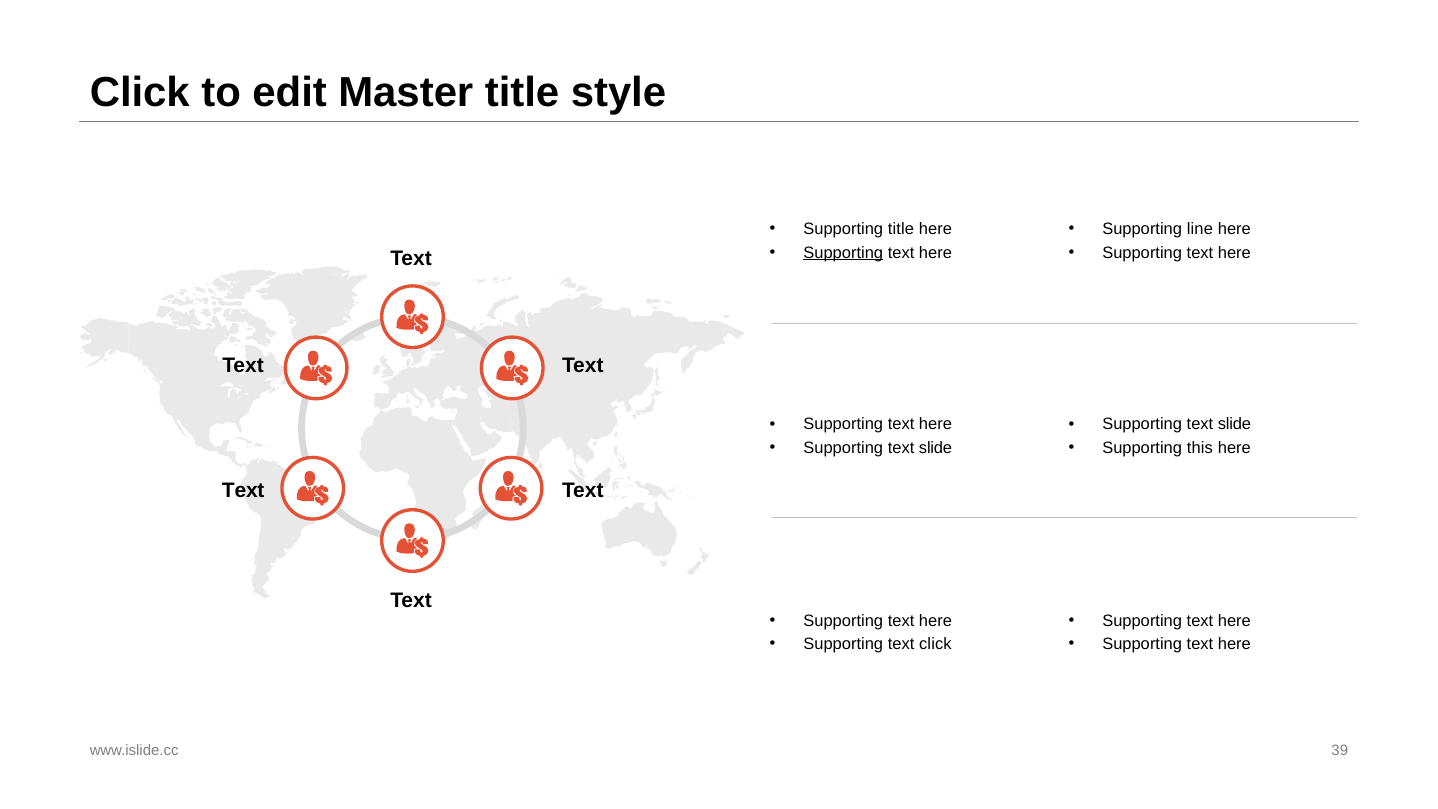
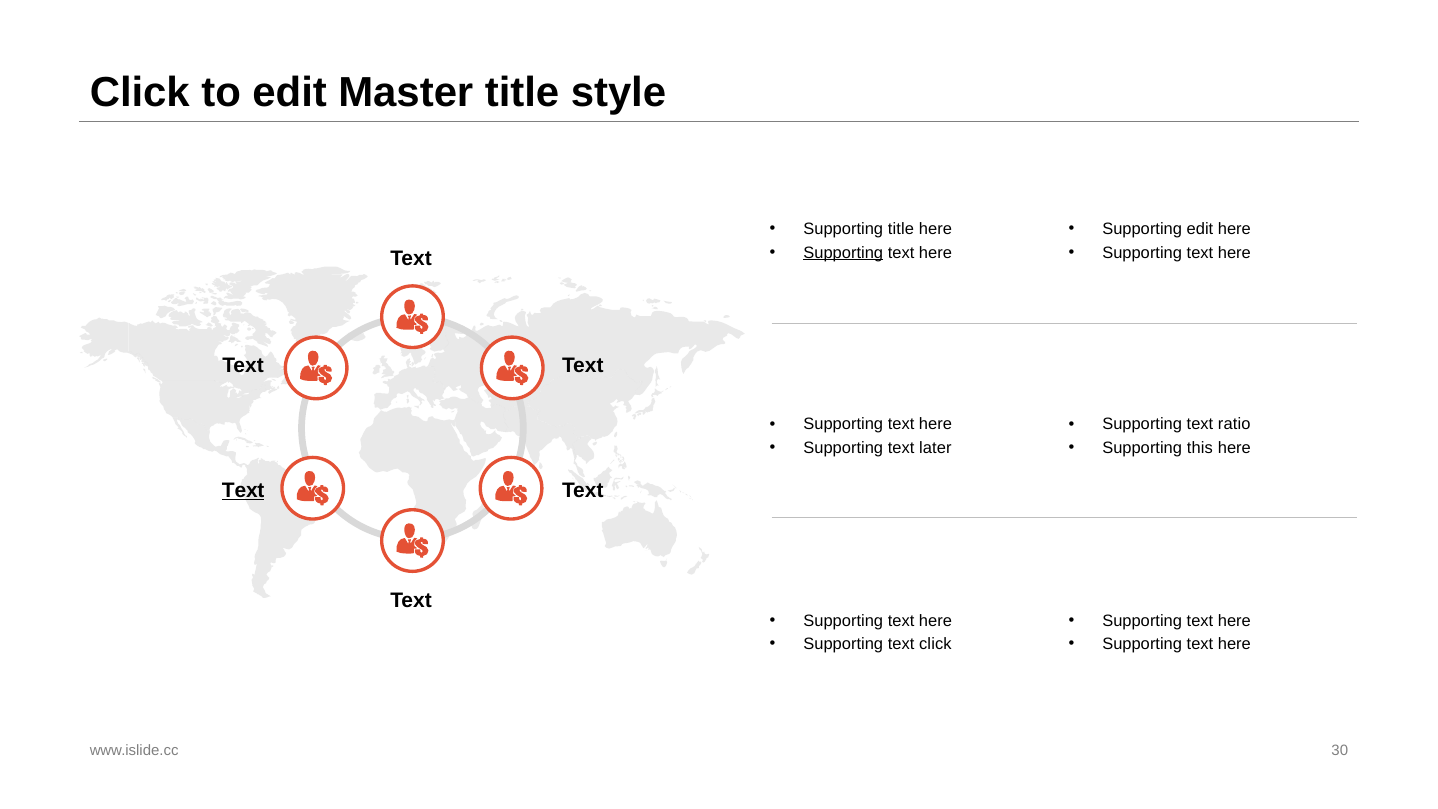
Supporting line: line -> edit
slide at (1234, 424): slide -> ratio
slide at (936, 448): slide -> later
Text at (243, 490) underline: none -> present
39: 39 -> 30
